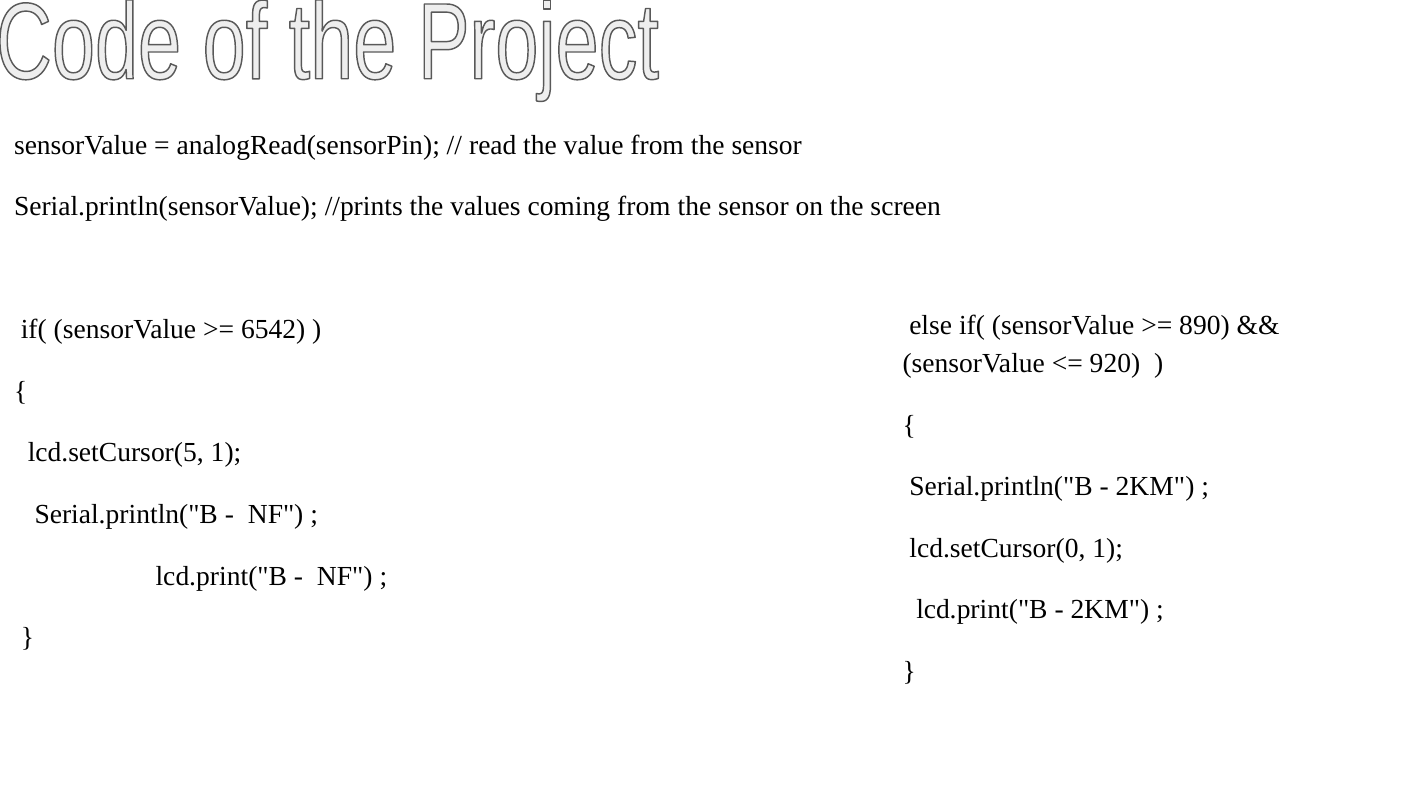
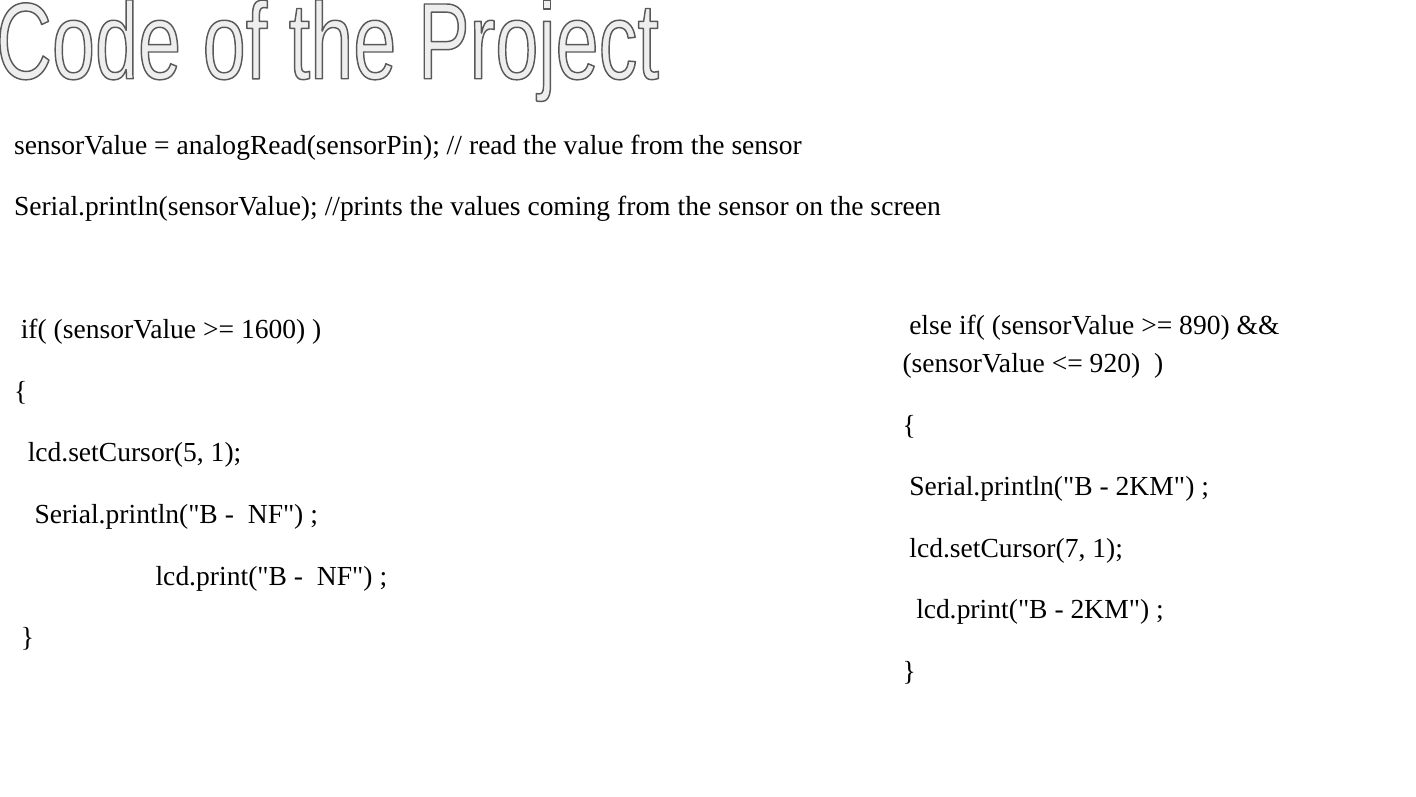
6542: 6542 -> 1600
lcd.setCursor(0: lcd.setCursor(0 -> lcd.setCursor(7
